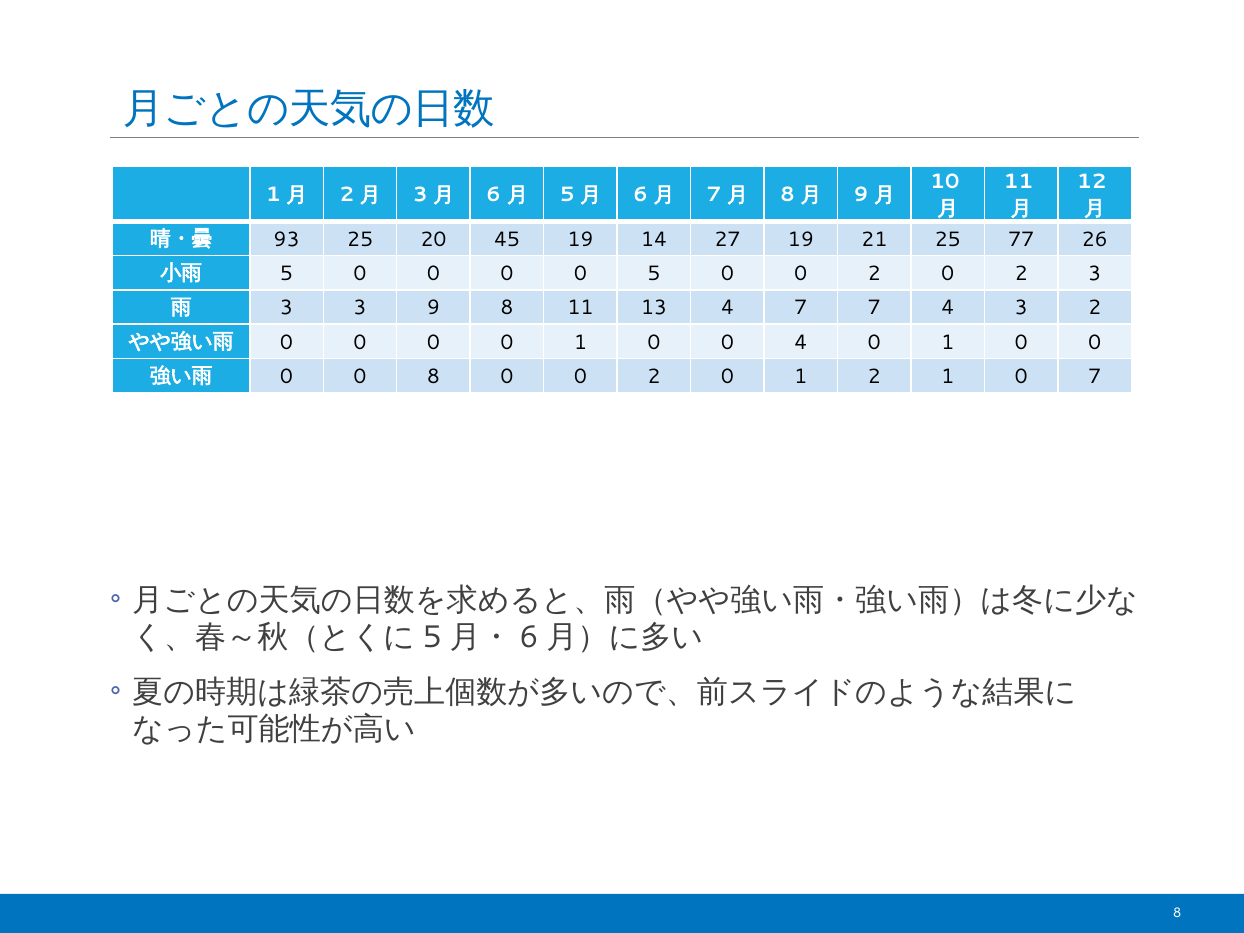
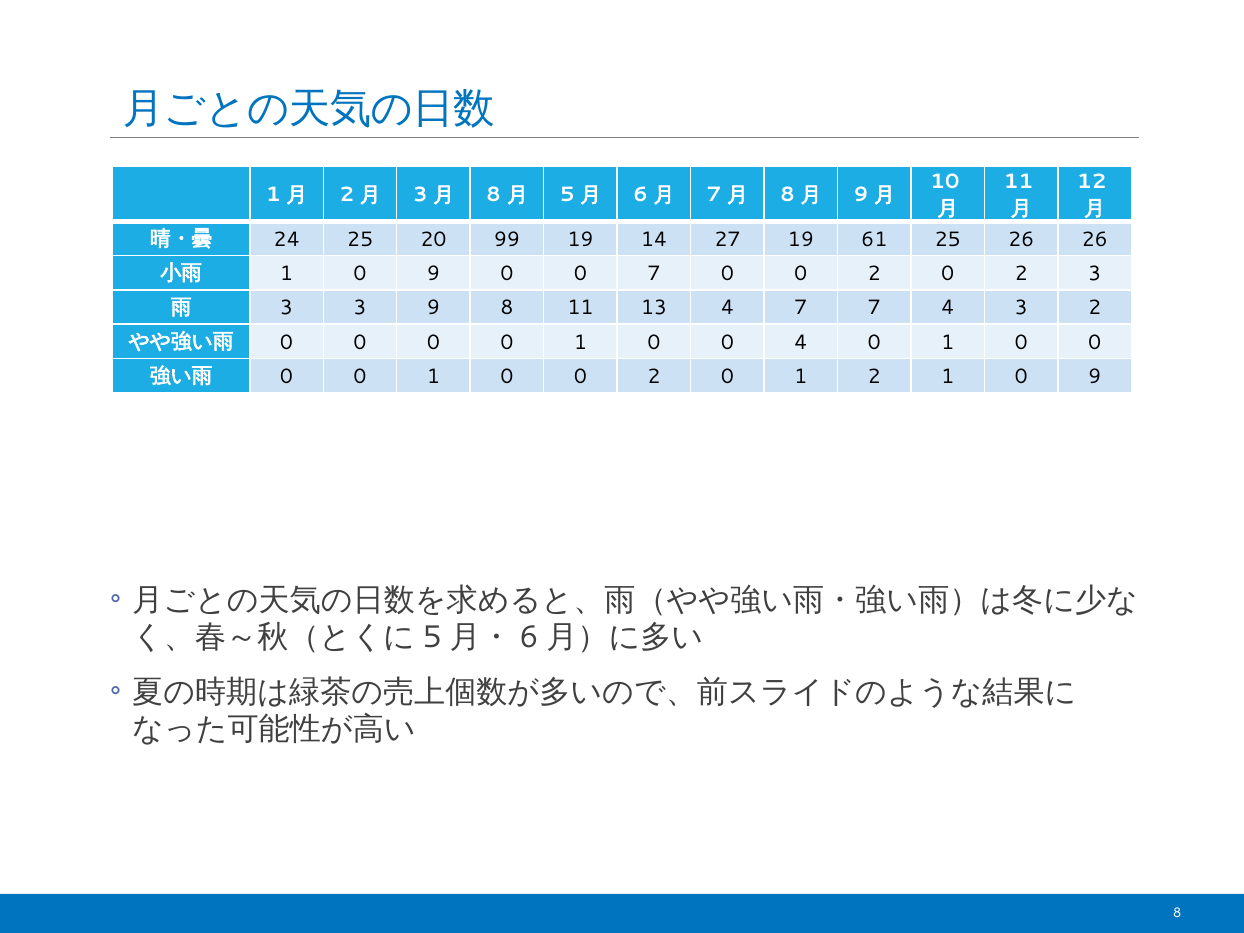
6 at (494, 195): 6 -> 8
93: 93 -> 24
45: 45 -> 99
21: 21 -> 61
25 77: 77 -> 26
5 at (287, 274): 5 -> 1
0 at (433, 274): 0 -> 9
0 5: 5 -> 7
8 at (433, 377): 8 -> 1
2 1 0 7: 7 -> 9
